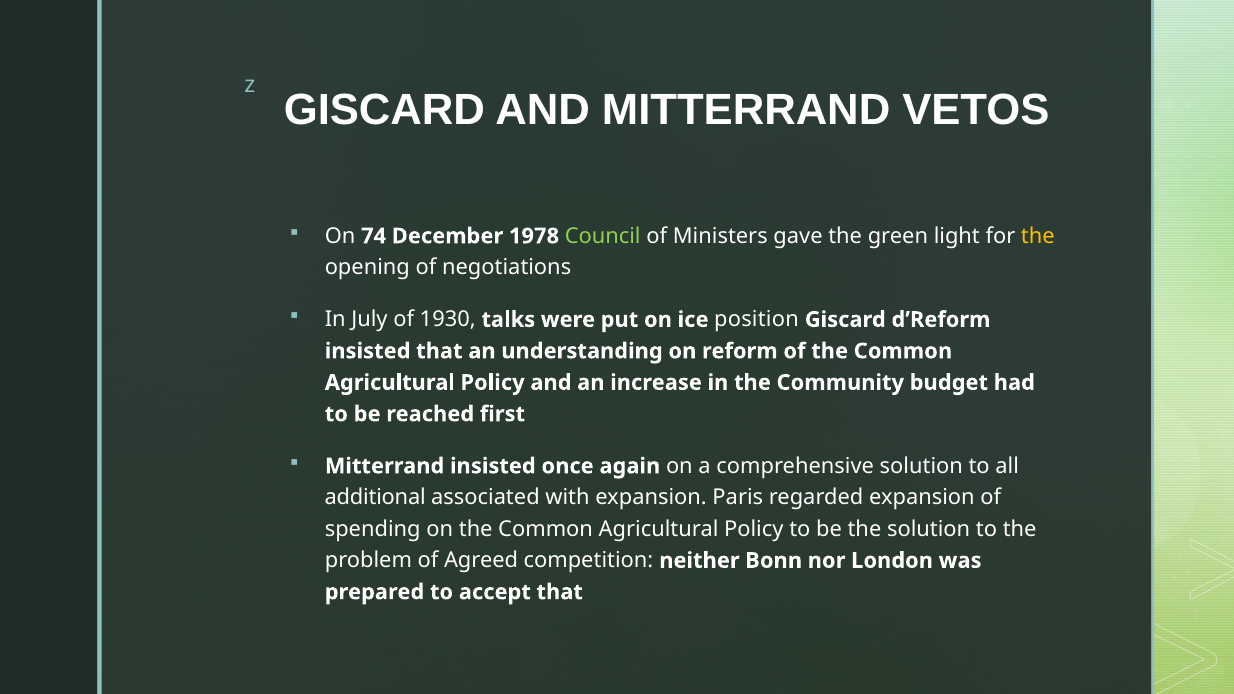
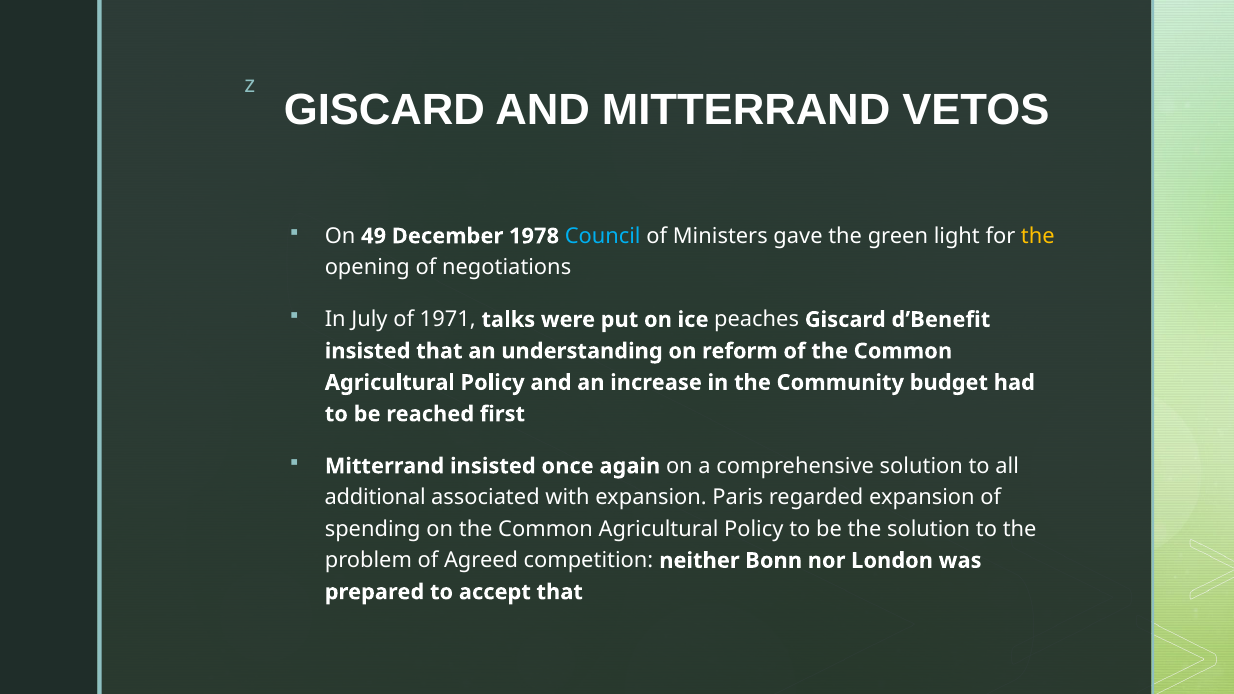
74: 74 -> 49
Council colour: light green -> light blue
1930: 1930 -> 1971
position: position -> peaches
d’Reform: d’Reform -> d’Benefit
